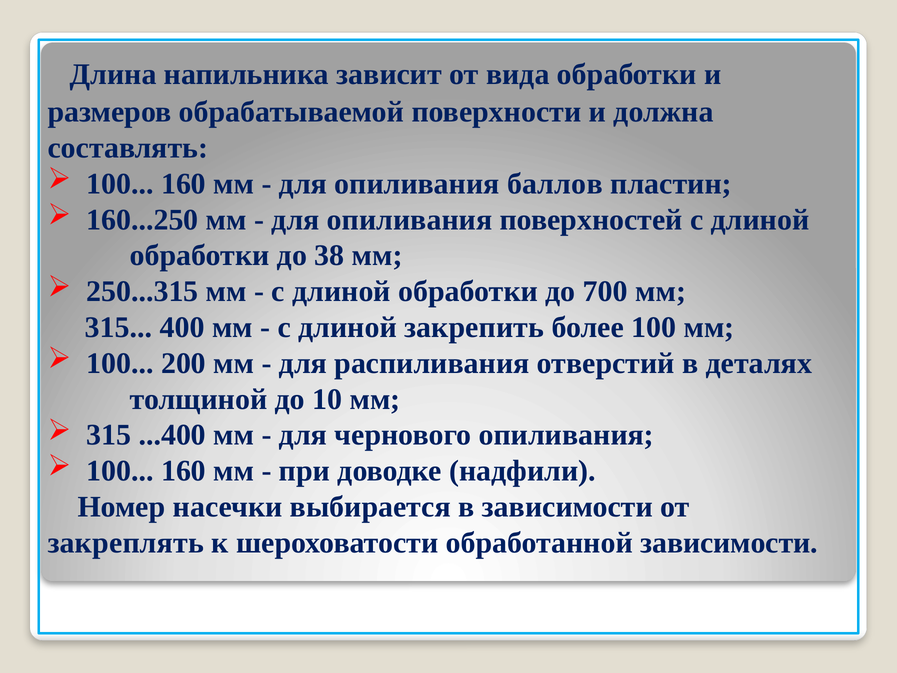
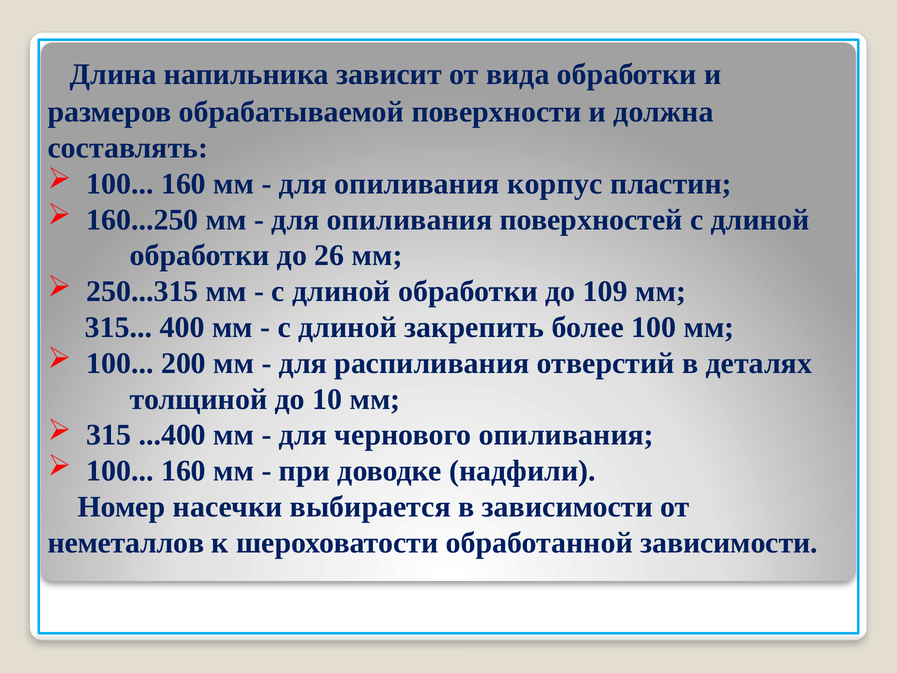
баллов: баллов -> корпус
38: 38 -> 26
700: 700 -> 109
закреплять: закреплять -> неметаллов
